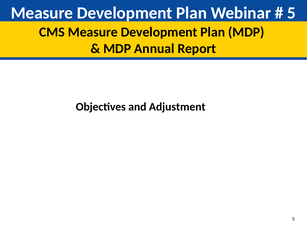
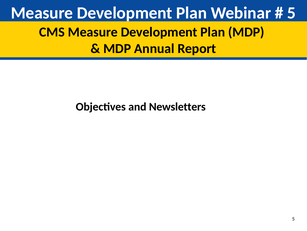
Adjustment: Adjustment -> Newsletters
